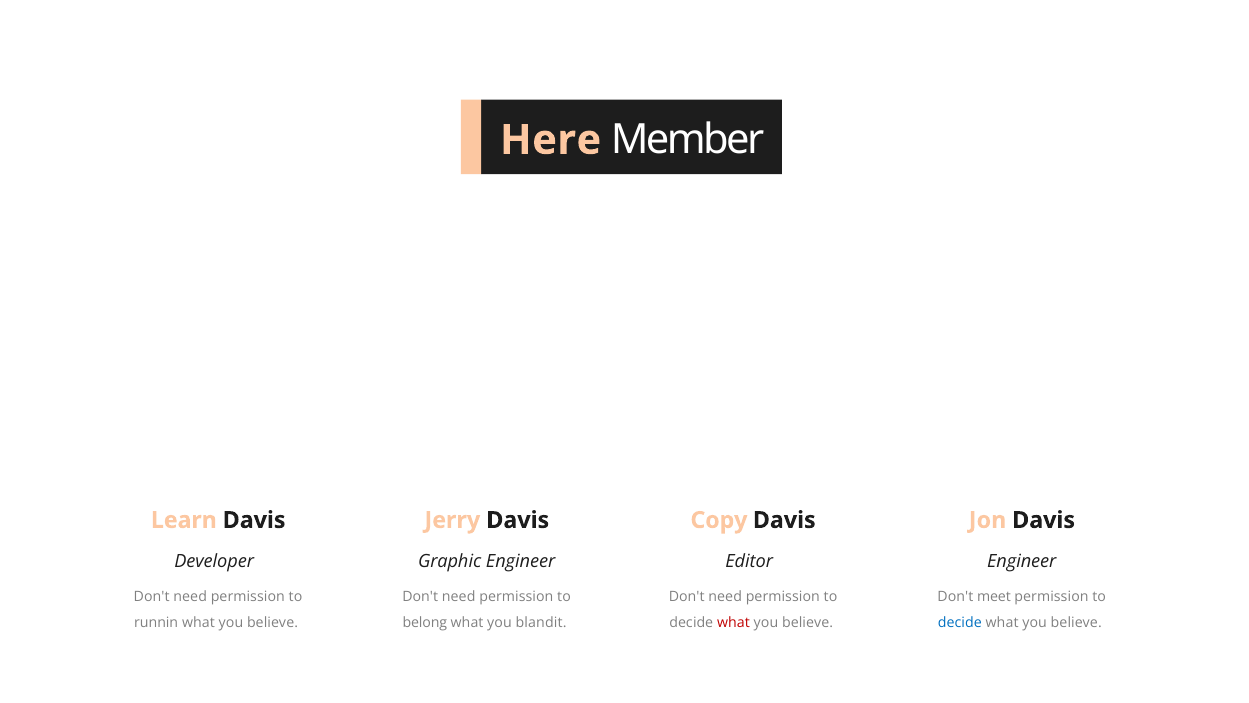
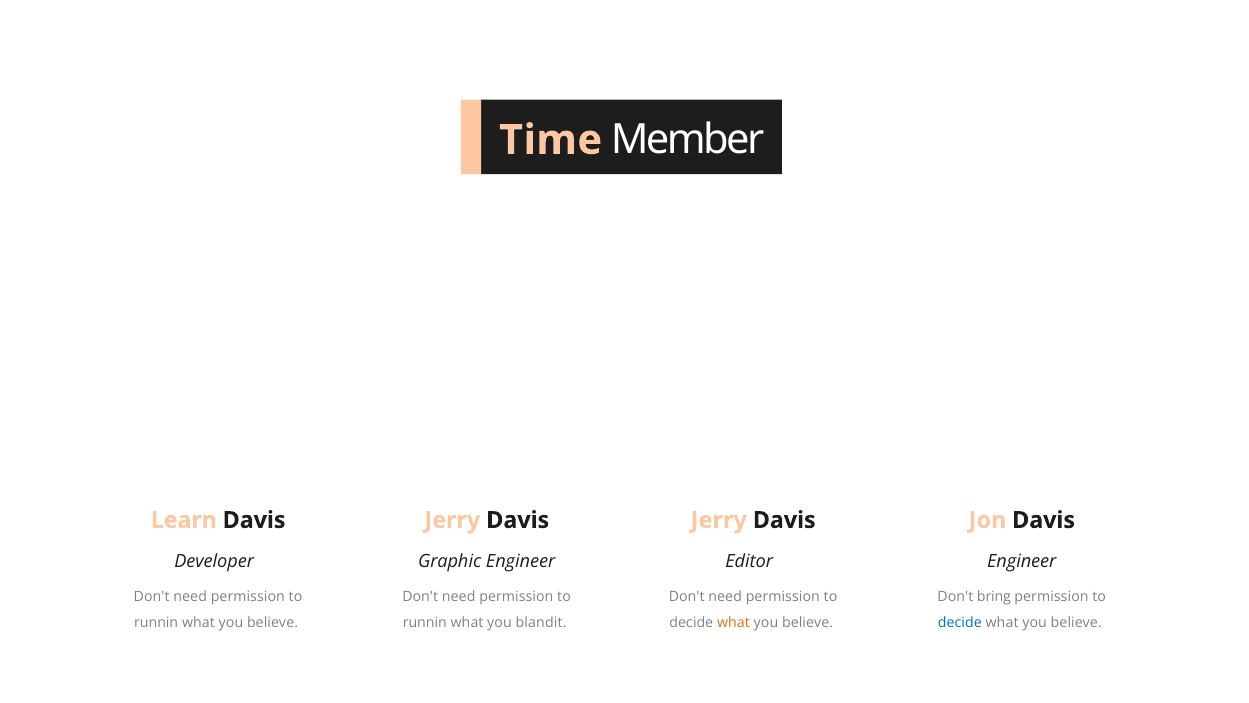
Here: Here -> Time
Jerry Davis Copy: Copy -> Jerry
meet: meet -> bring
belong at (425, 622): belong -> runnin
what at (733, 622) colour: red -> orange
